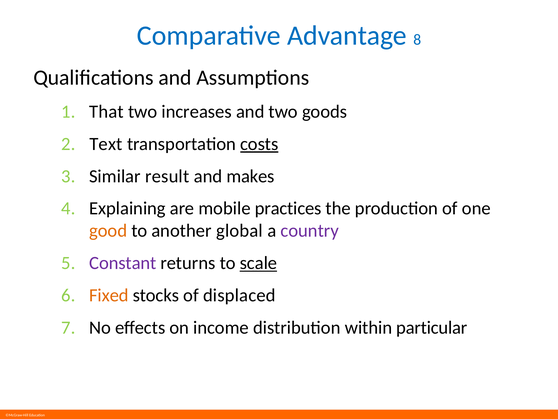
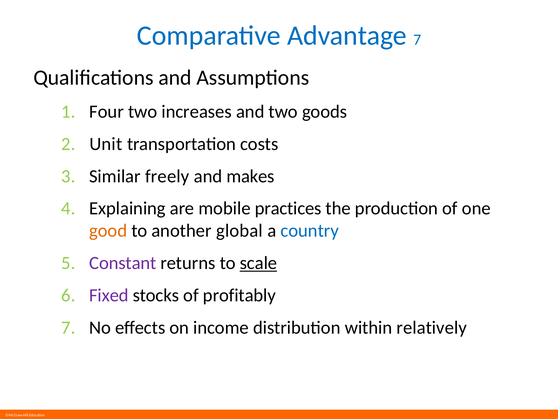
Advantage 8: 8 -> 7
That: That -> Four
Text: Text -> Unit
costs underline: present -> none
result: result -> freely
country colour: purple -> blue
Fixed colour: orange -> purple
displaced: displaced -> profitably
particular: particular -> relatively
